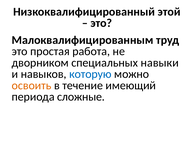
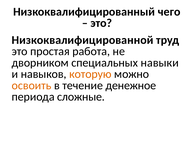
этой: этой -> чего
Малоквалифицированным: Малоквалифицированным -> Низкоквалифицированной
которую colour: blue -> orange
имеющий: имеющий -> денежное
